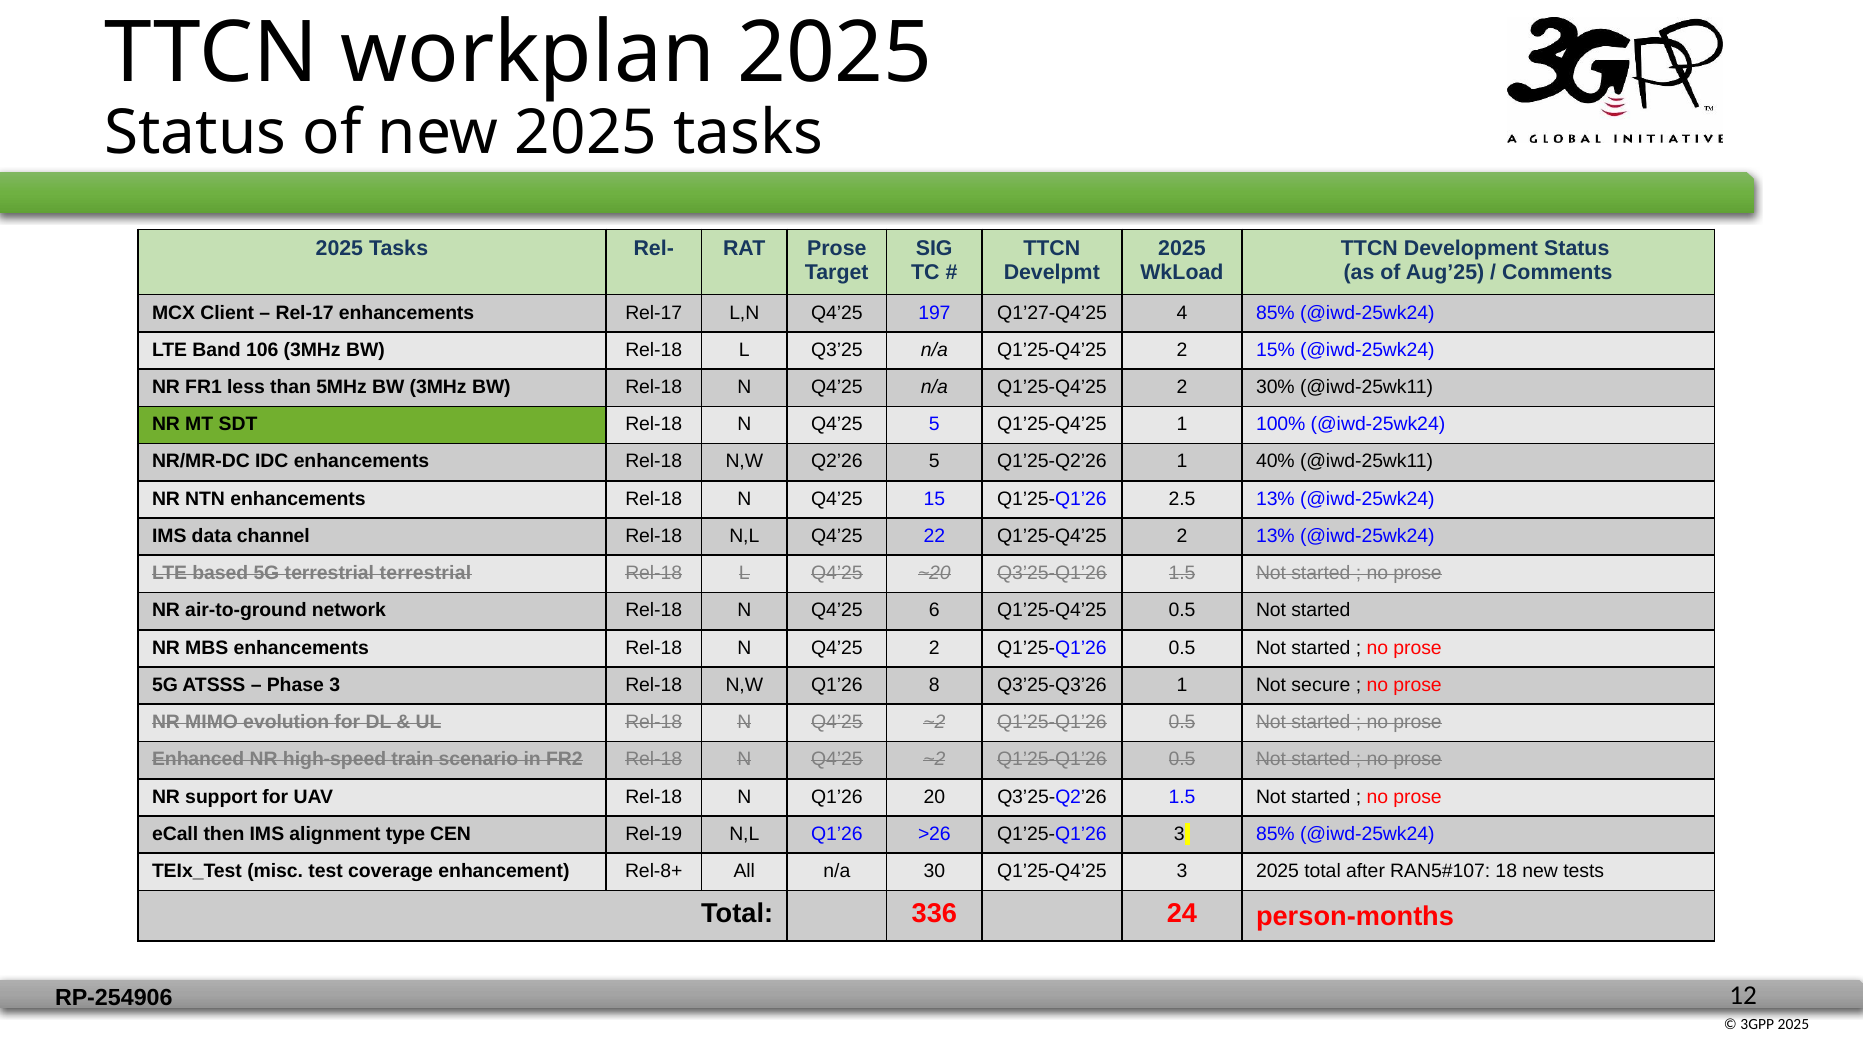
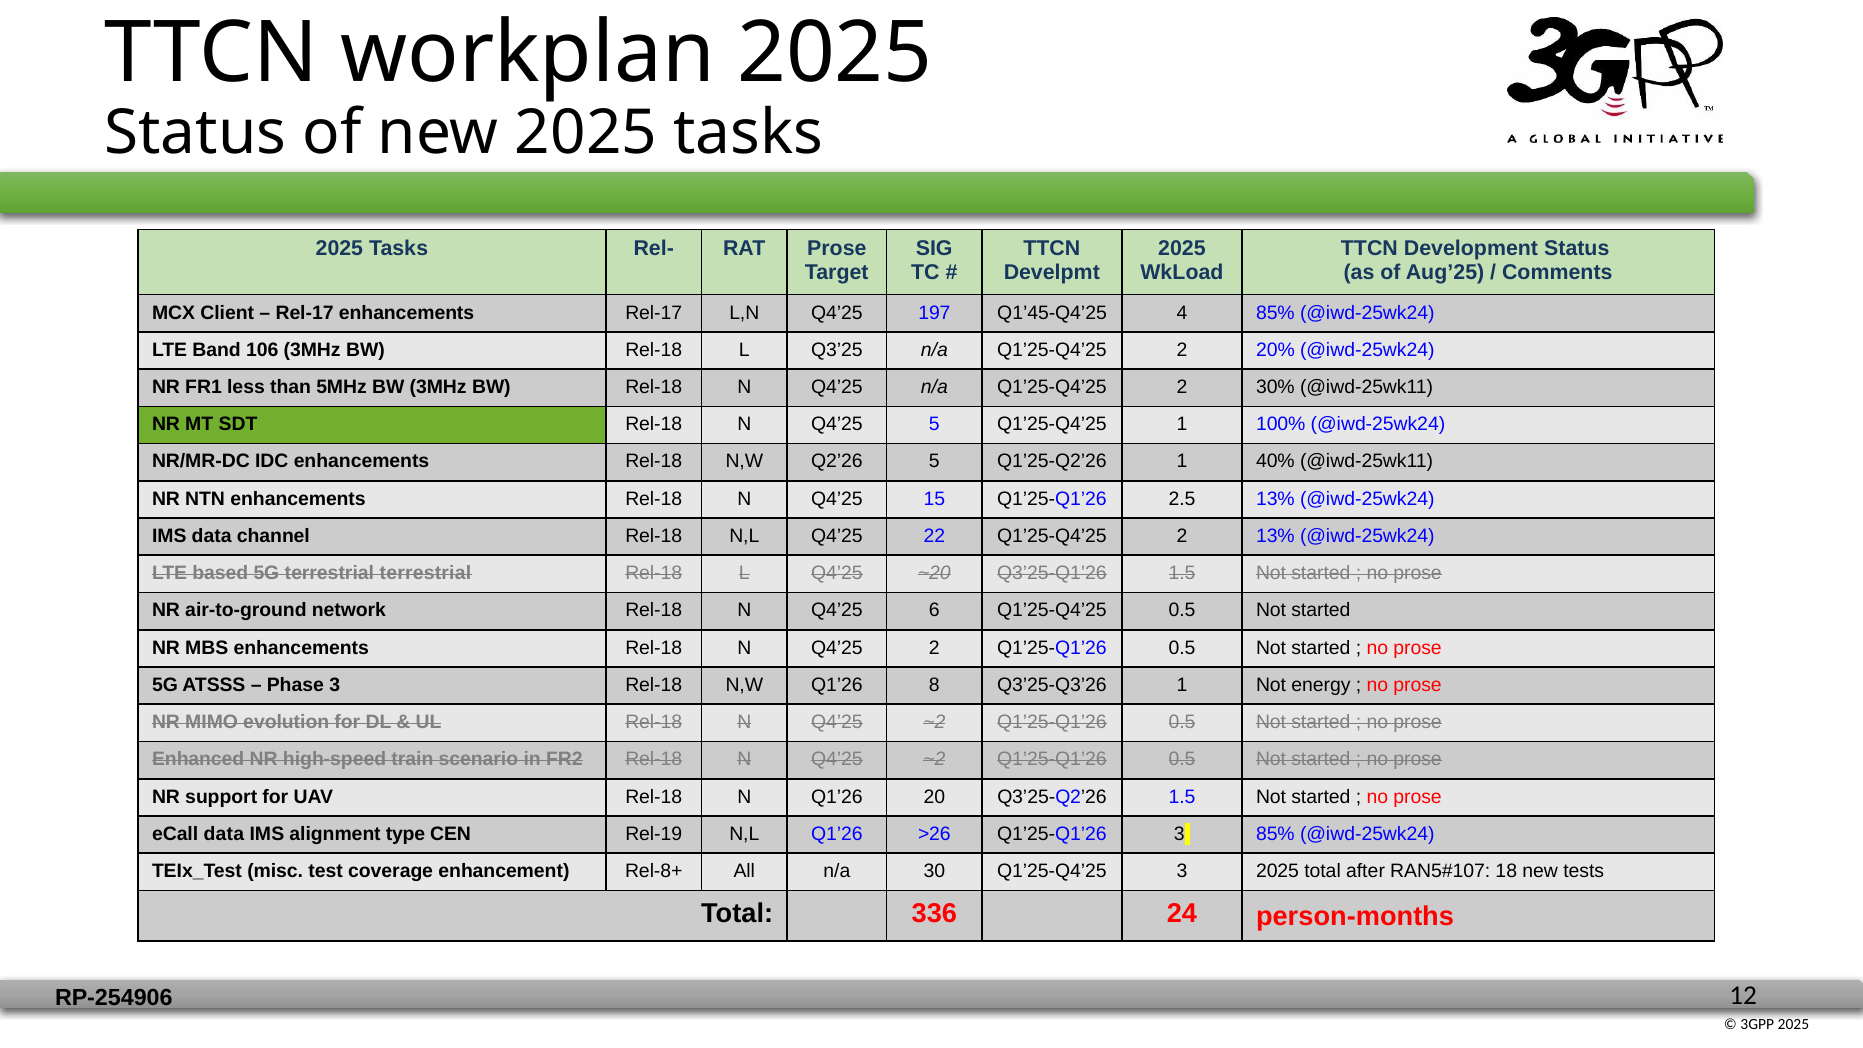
Q1’27-Q4’25: Q1’27-Q4’25 -> Q1’45-Q4’25
15%: 15% -> 20%
secure: secure -> energy
eCall then: then -> data
